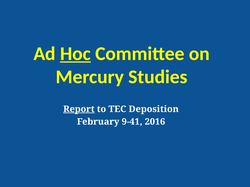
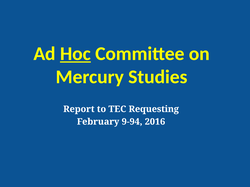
Report underline: present -> none
Deposition: Deposition -> Requesting
9-41: 9-41 -> 9-94
